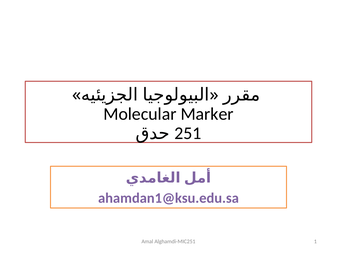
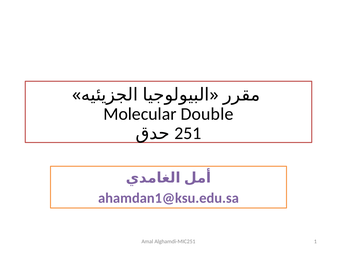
Marker: Marker -> Double
